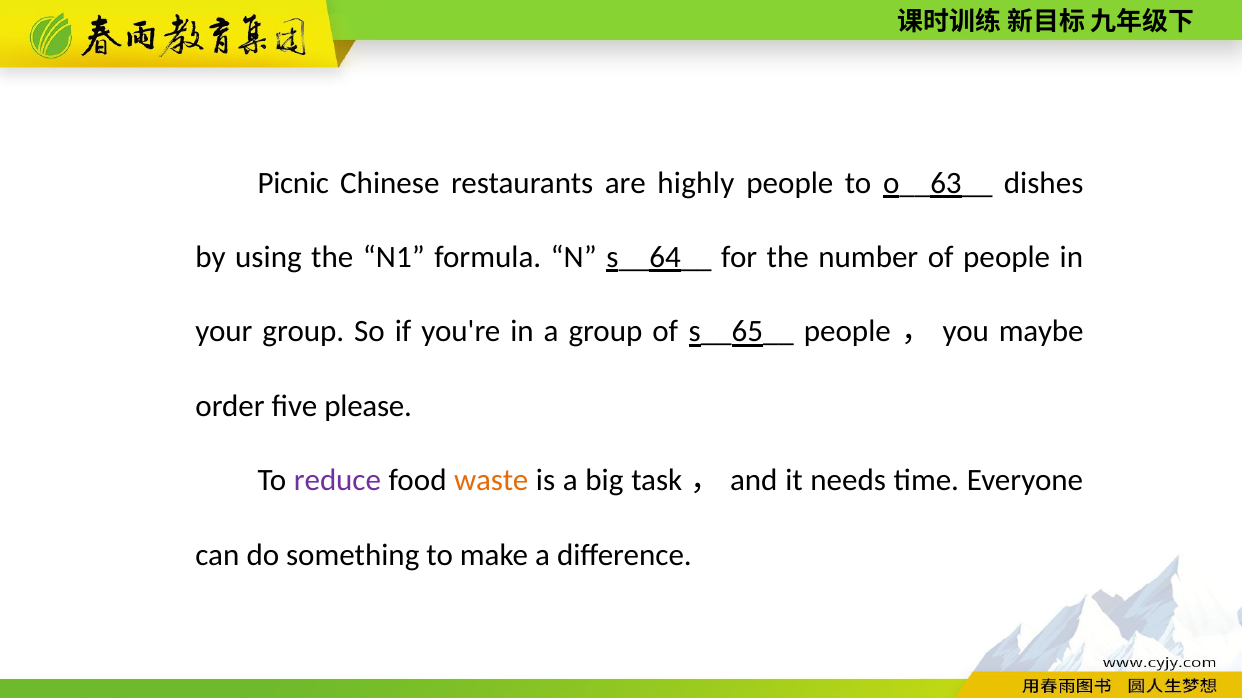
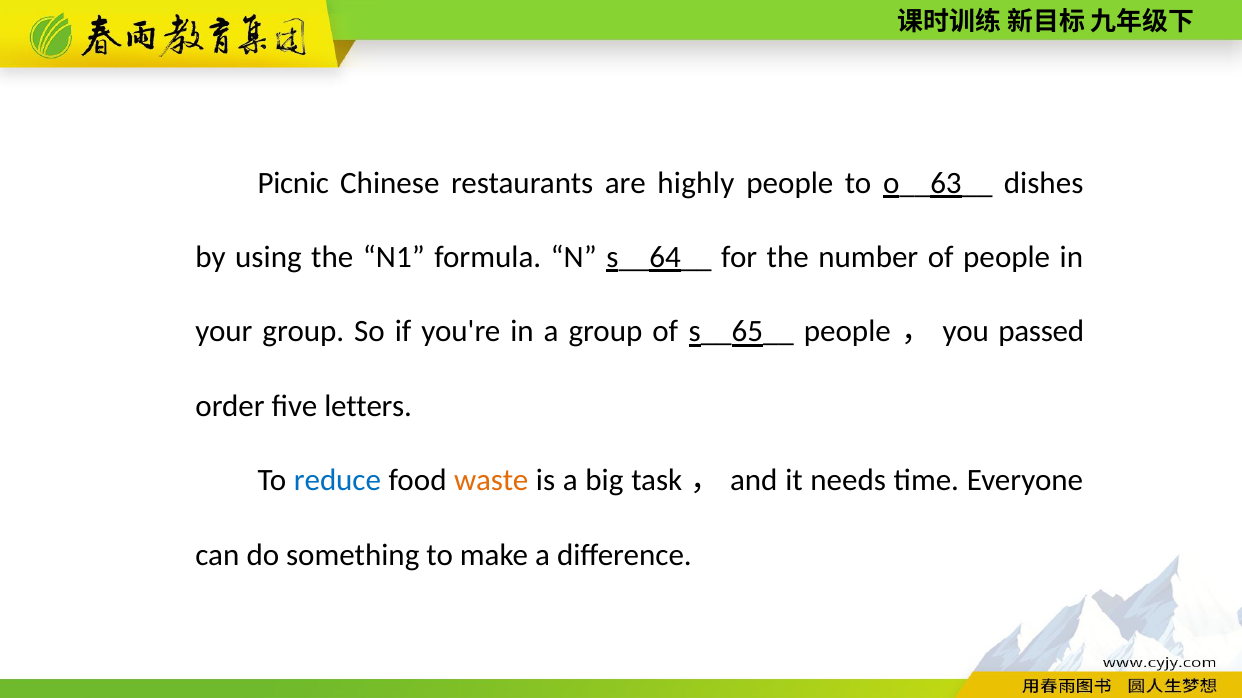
maybe: maybe -> passed
please: please -> letters
reduce colour: purple -> blue
